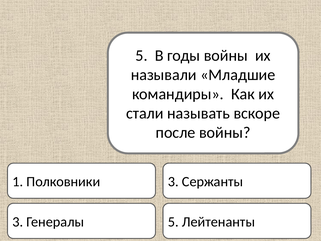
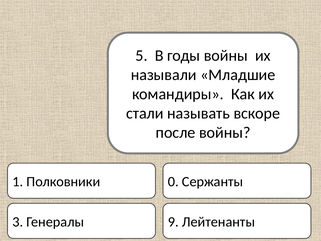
Полковники 3: 3 -> 0
Генералы 5: 5 -> 9
